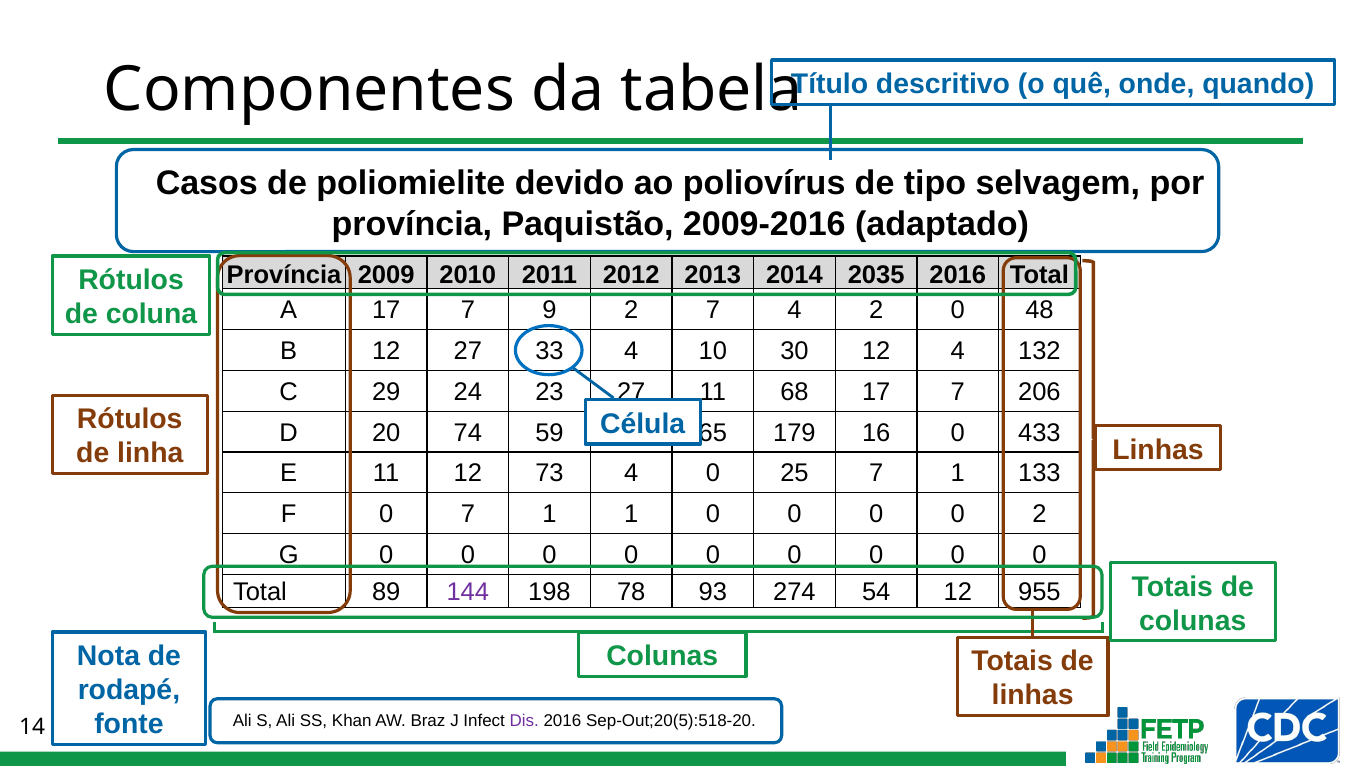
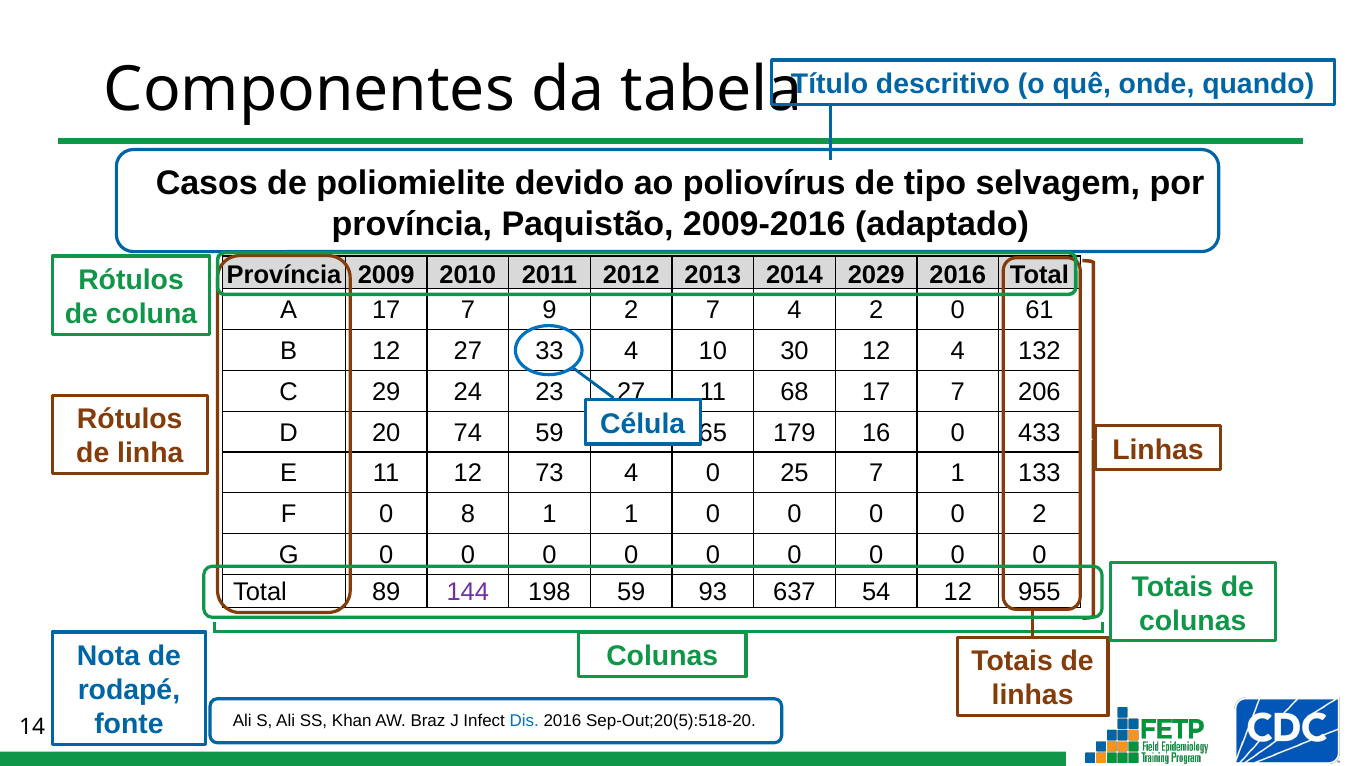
2035: 2035 -> 2029
48: 48 -> 61
0 7: 7 -> 8
198 78: 78 -> 59
274: 274 -> 637
Dis colour: purple -> blue
